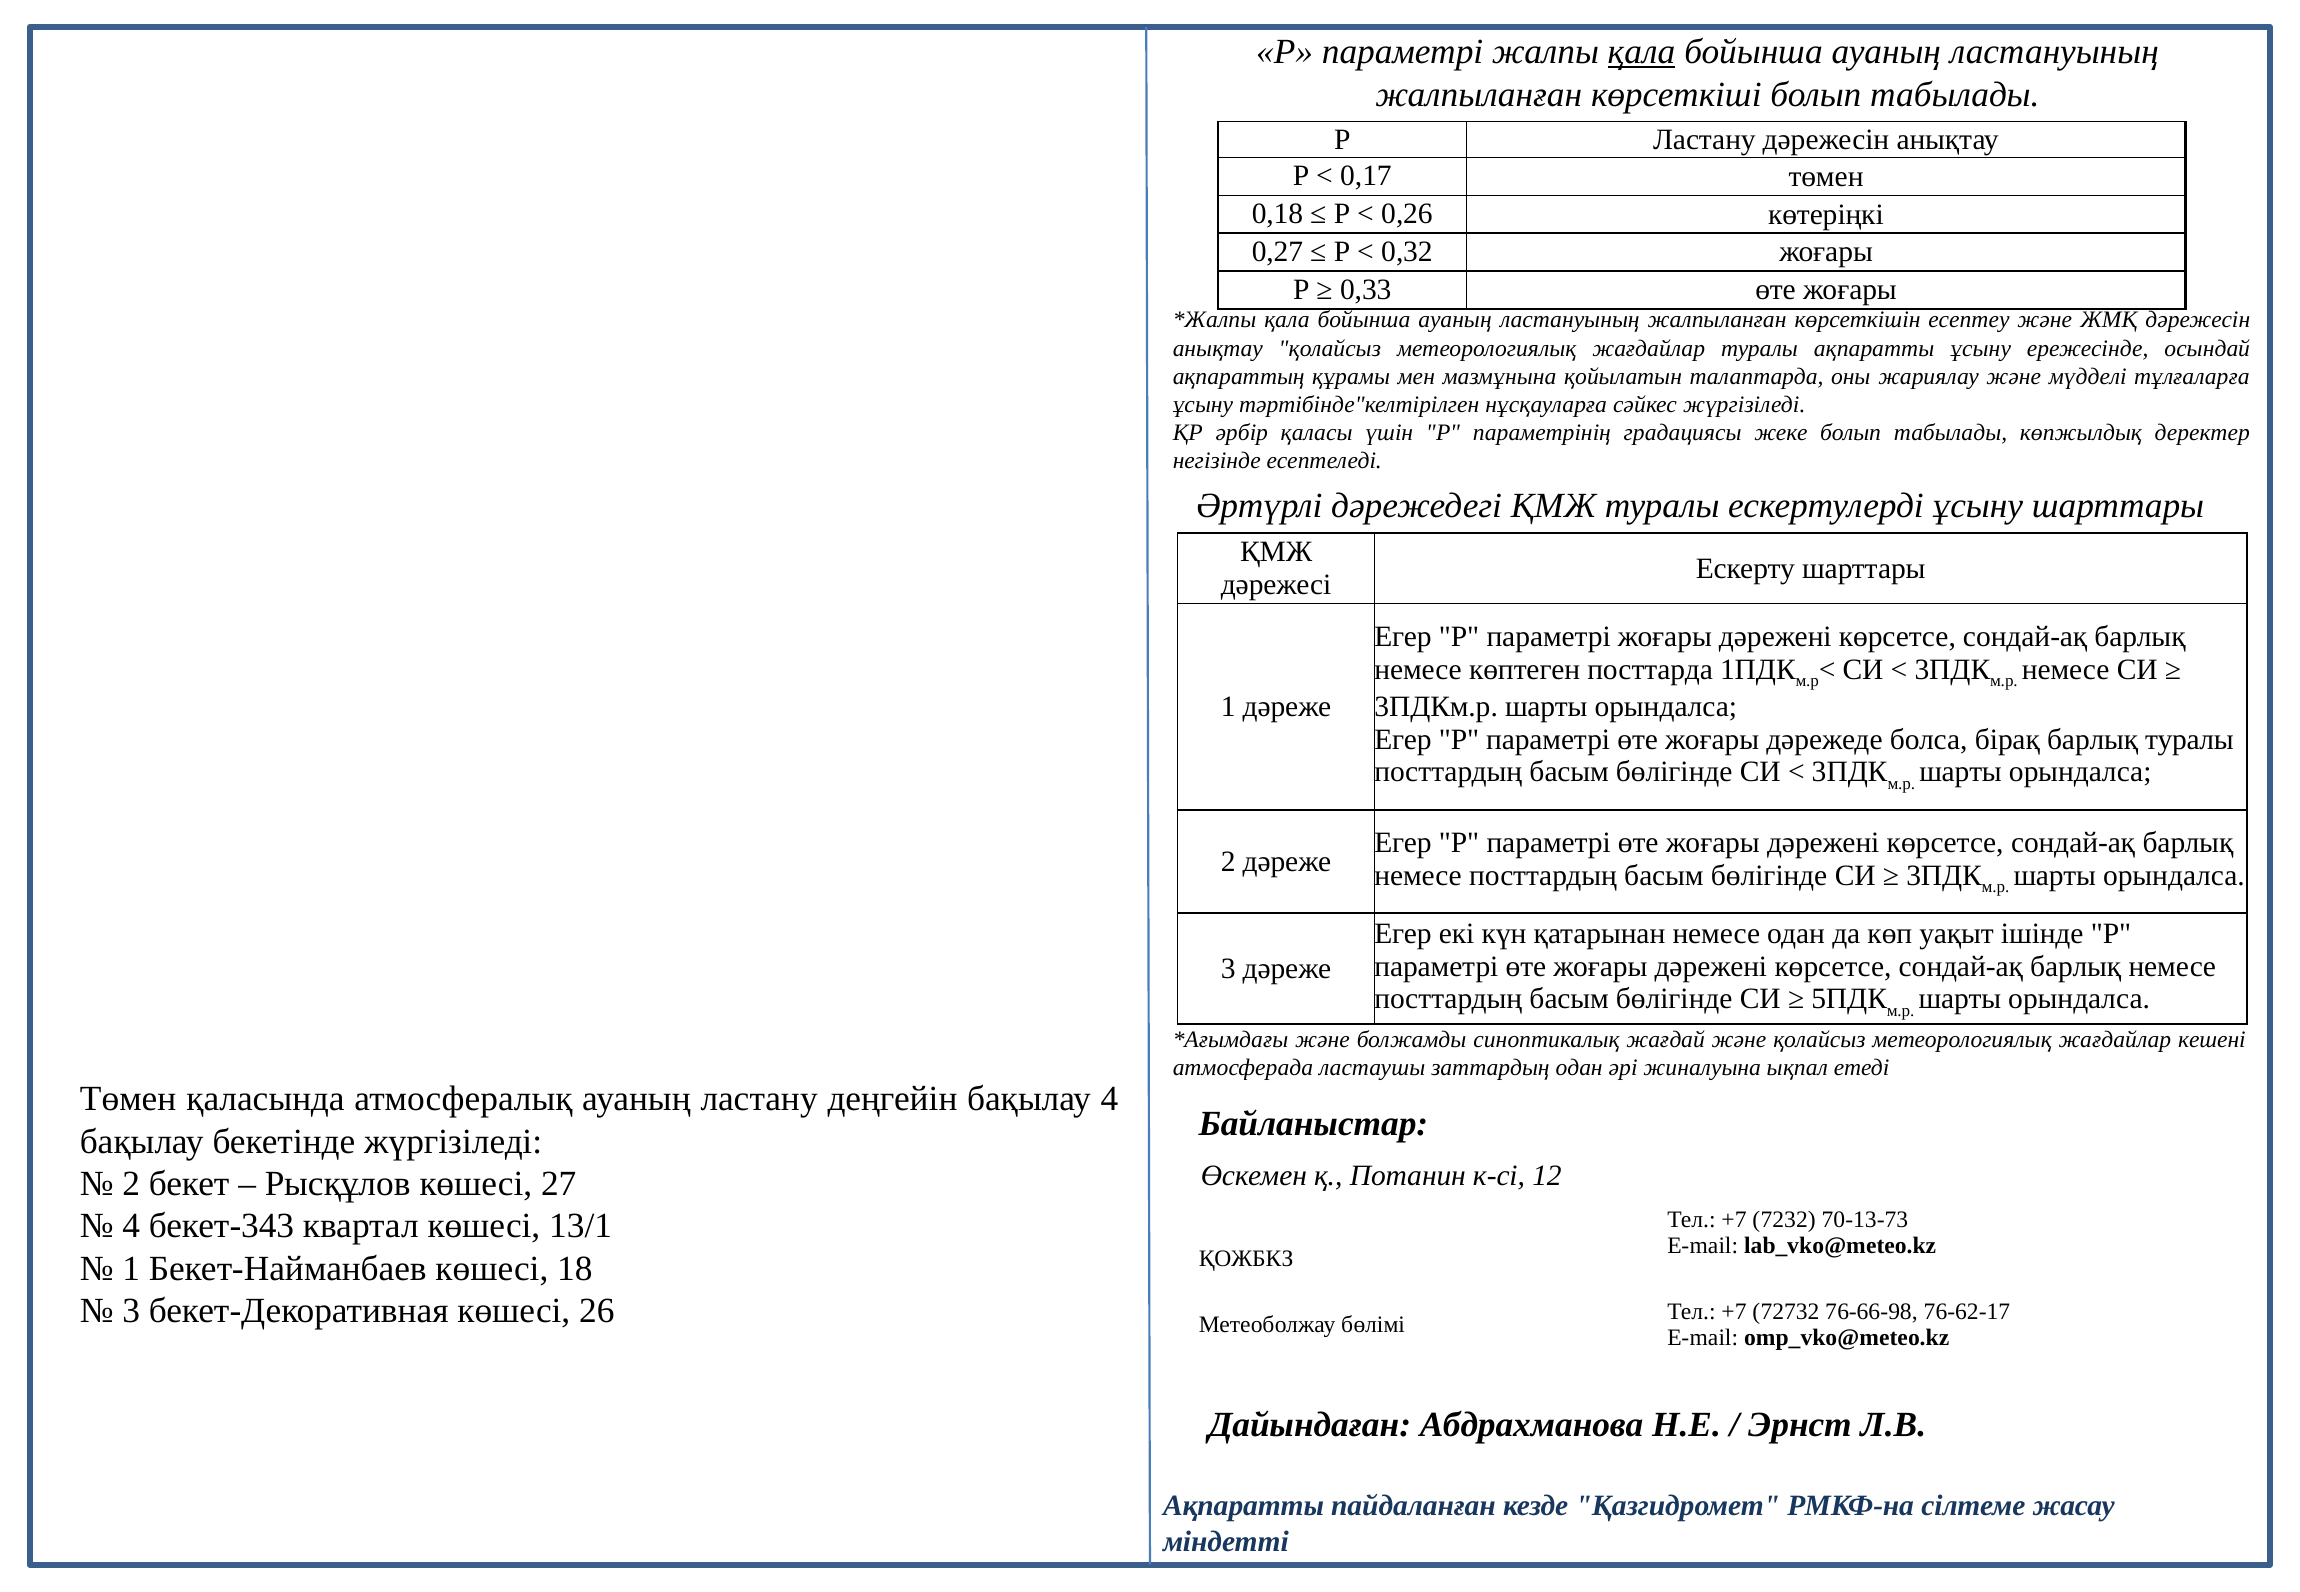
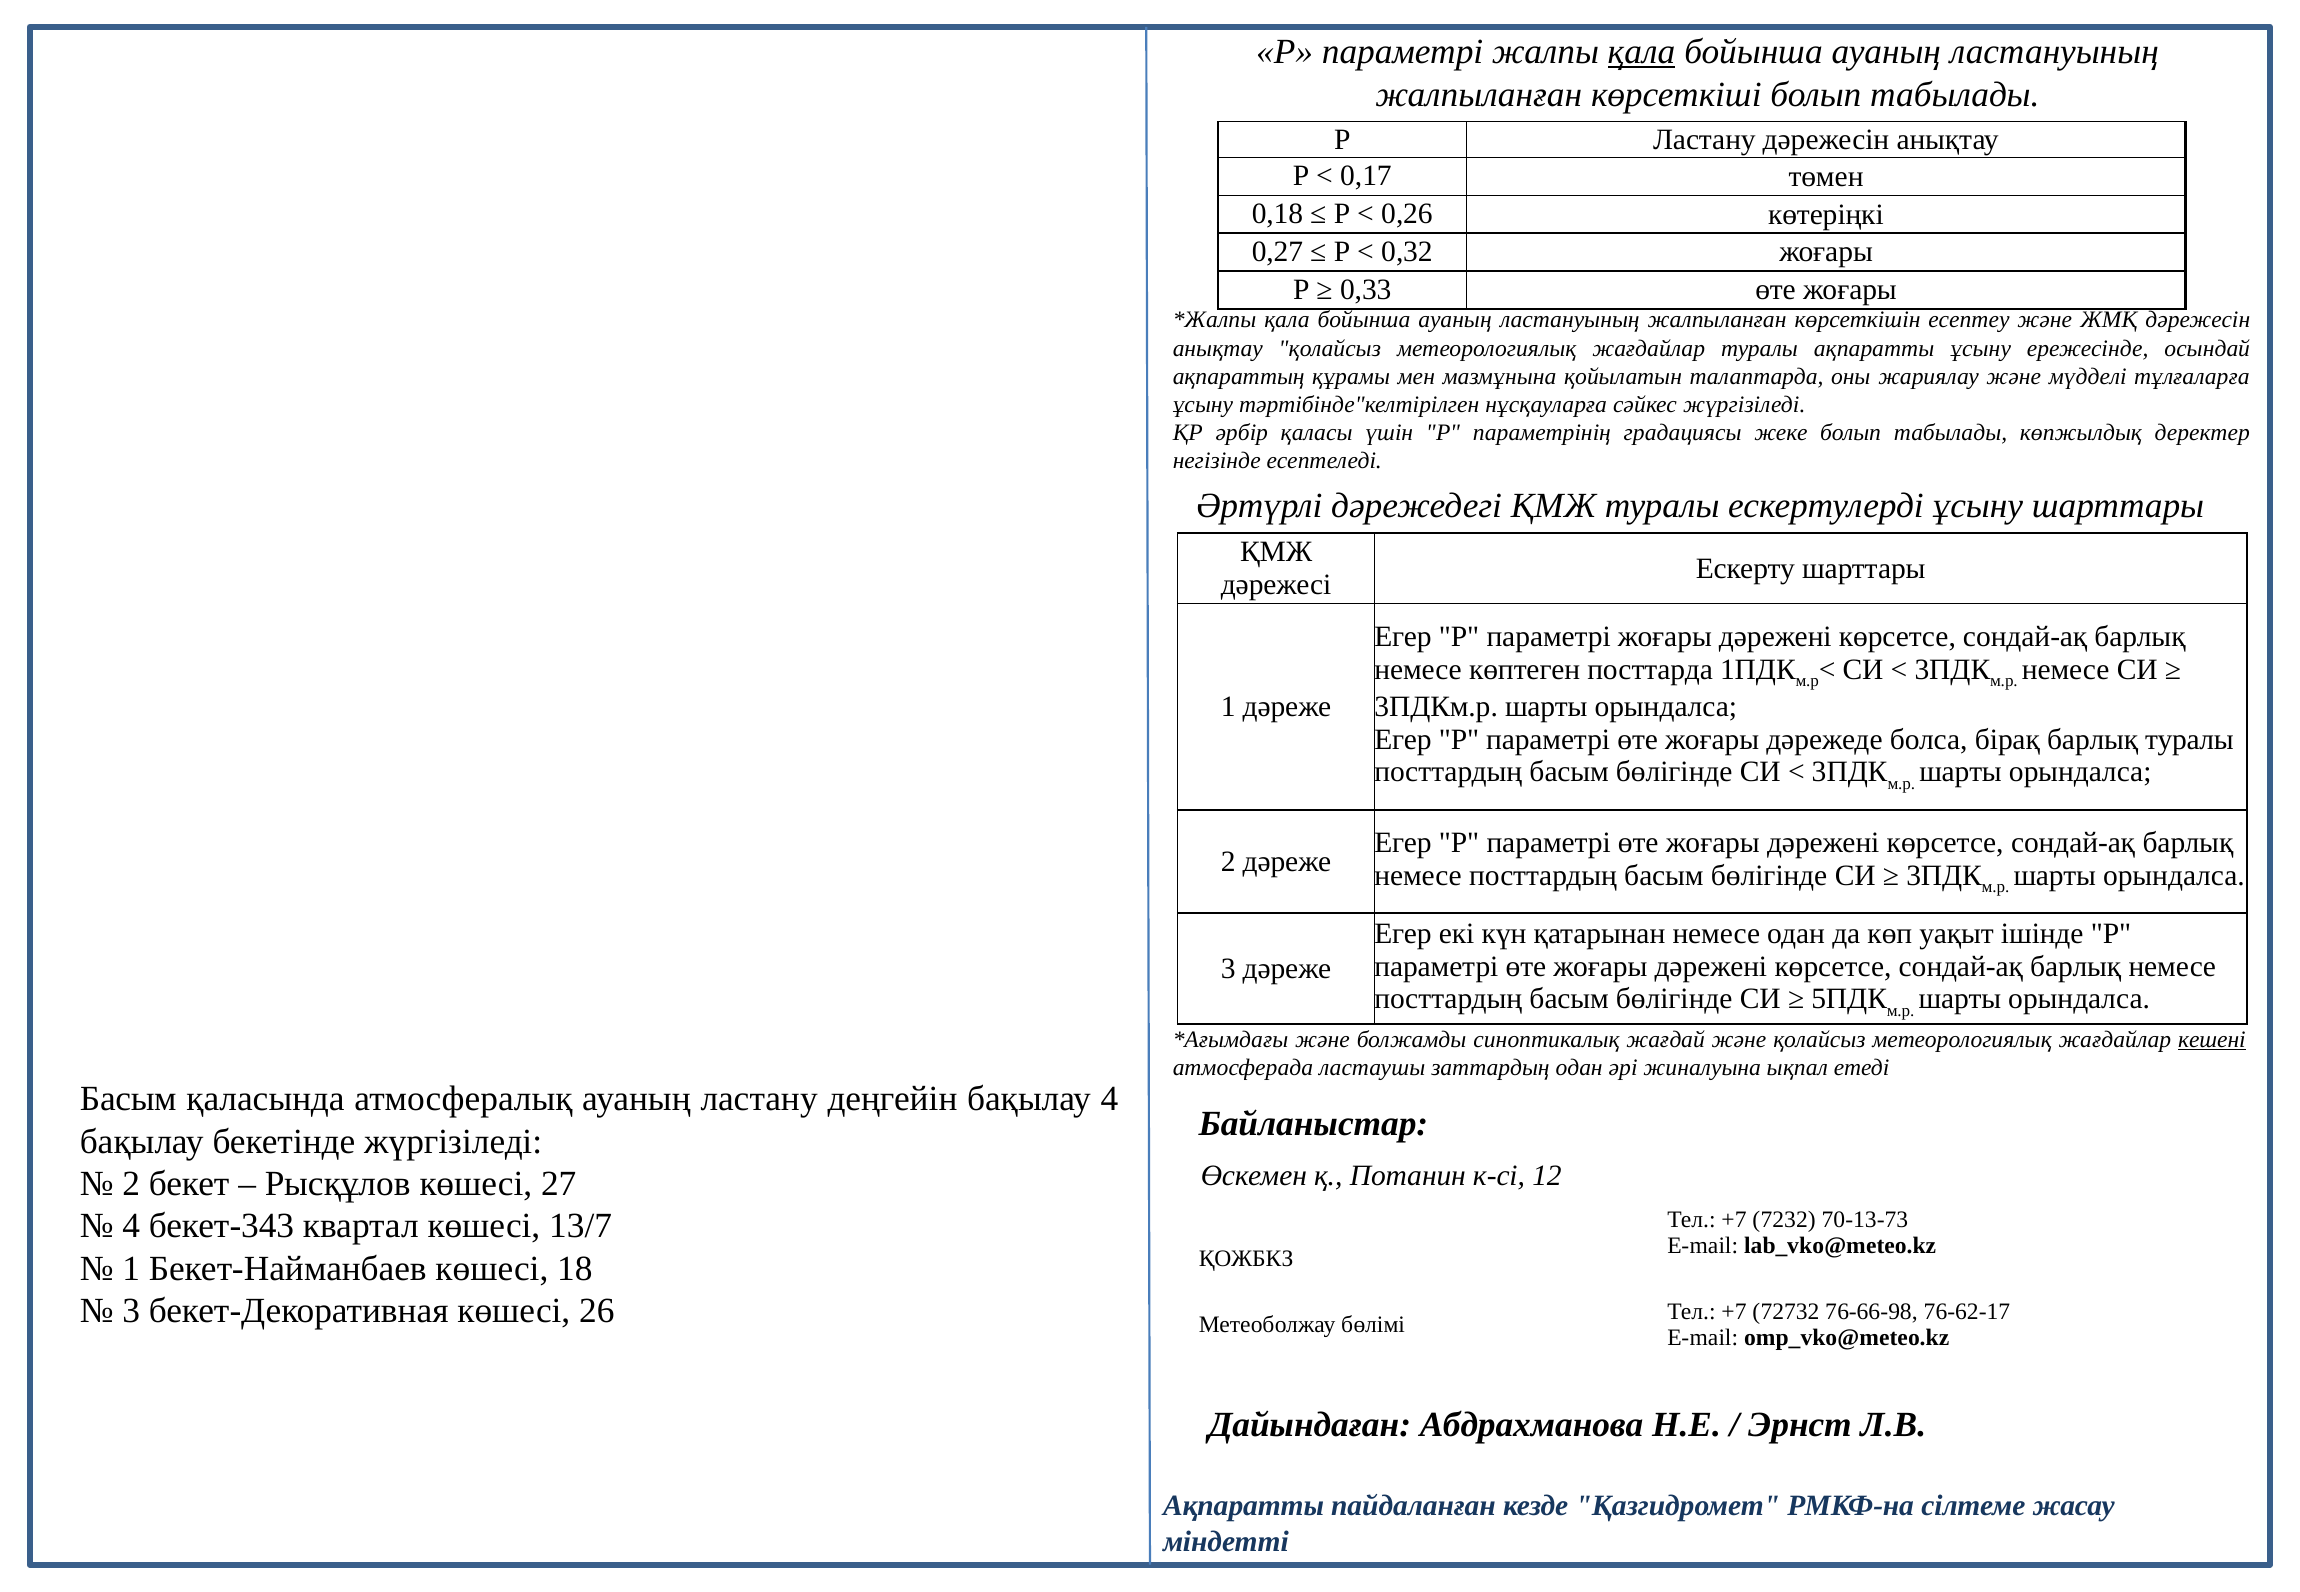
кешені underline: none -> present
Төмен at (128, 1099): Төмен -> Басым
13/1: 13/1 -> 13/7
